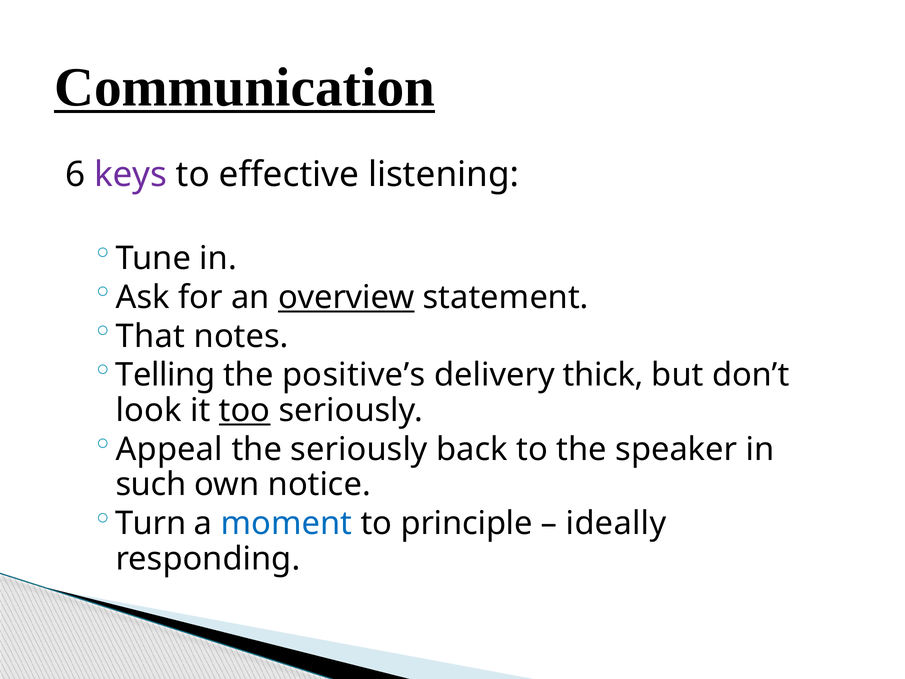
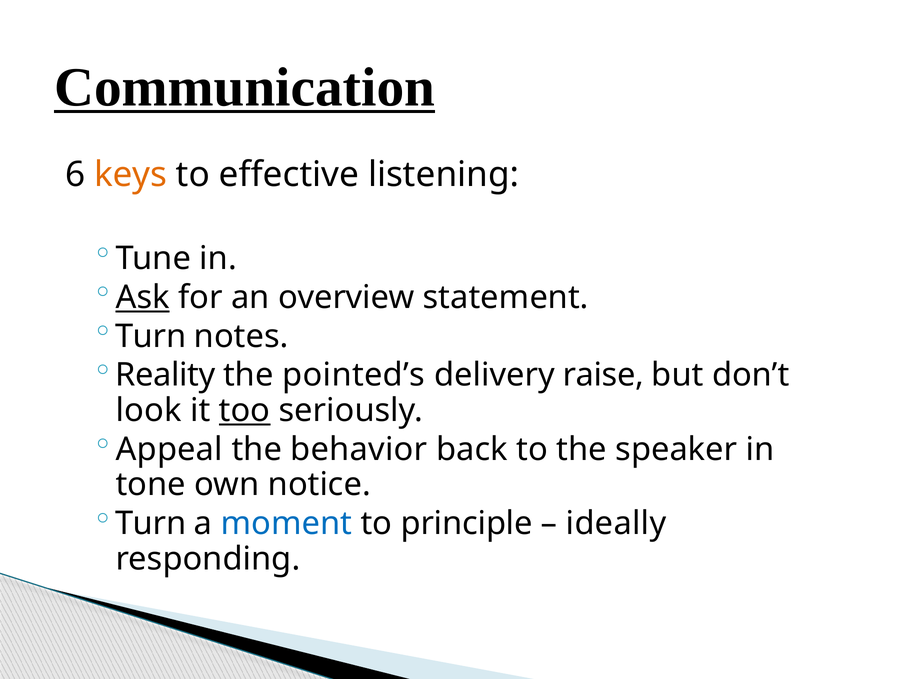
keys colour: purple -> orange
Ask underline: none -> present
overview underline: present -> none
That at (150, 336): That -> Turn
Telling: Telling -> Reality
positive’s: positive’s -> pointed’s
thick: thick -> raise
the seriously: seriously -> behavior
such: such -> tone
